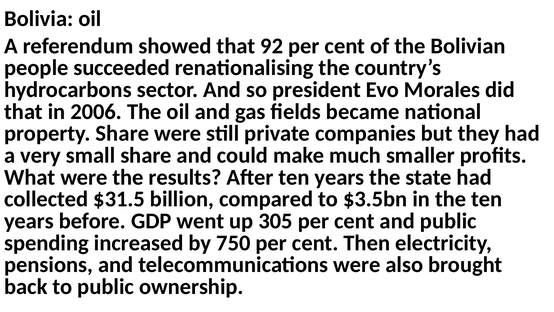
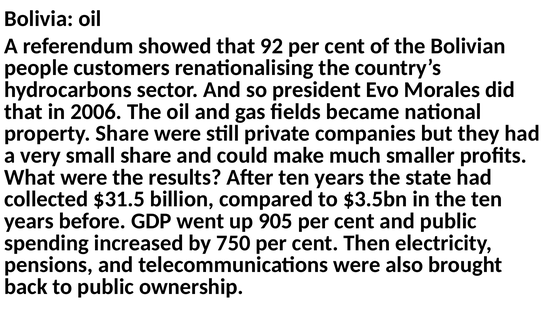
succeeded: succeeded -> customers
305: 305 -> 905
